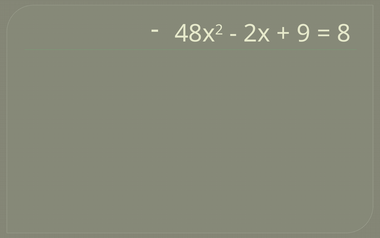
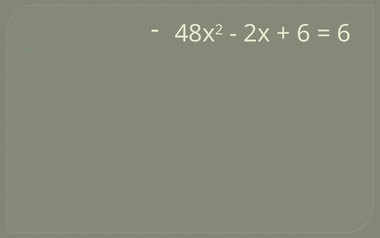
9 at (304, 34): 9 -> 6
8 at (344, 34): 8 -> 6
